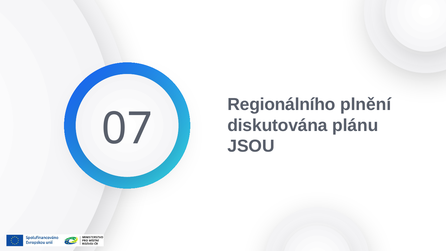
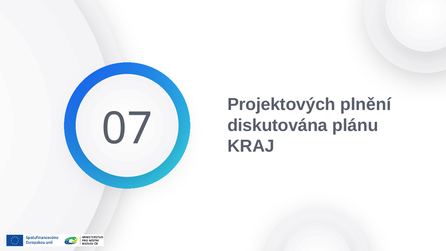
Regionálního: Regionálního -> Projektových
JSOU: JSOU -> KRAJ
